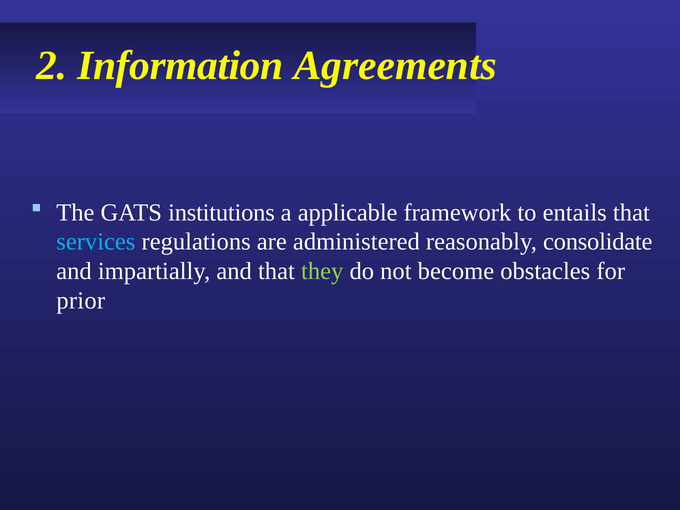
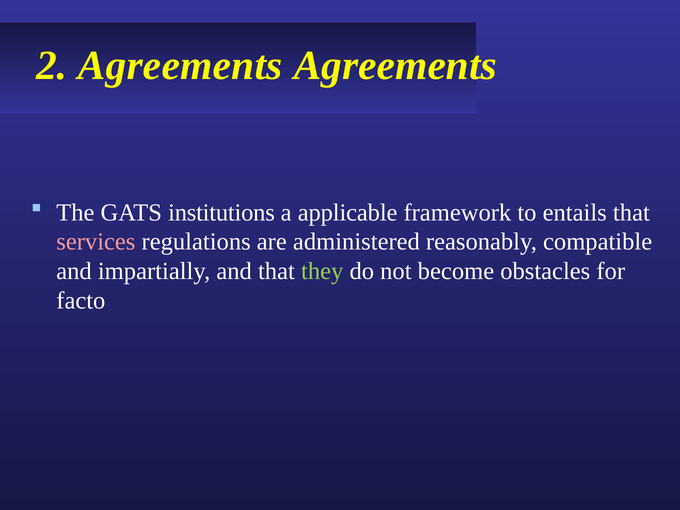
2 Information: Information -> Agreements
services colour: light blue -> pink
consolidate: consolidate -> compatible
prior: prior -> facto
